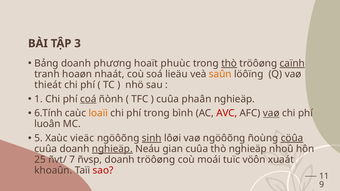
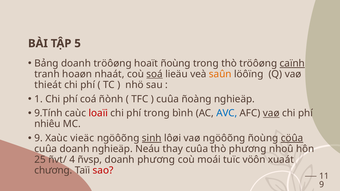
3: 3 -> 5
doanh phương: phương -> tröôøng
hoaït phuùc: phuùc -> ñoùng
thò at (229, 63) underline: present -> none
soá underline: none -> present
coá underline: present -> none
phaân: phaân -> ñoàng
6.Tính: 6.Tính -> 9.Tính
loaïi colour: orange -> red
AVC colour: red -> blue
luoân: luoân -> nhiêu
5 at (39, 138): 5 -> 9
nghieäp at (112, 149) underline: present -> none
gian: gian -> thay
thò nghieäp: nghieäp -> phương
7: 7 -> 4
doanh tröôøng: tröôøng -> phương
khoaûn: khoaûn -> chương
